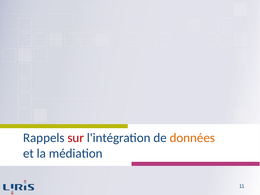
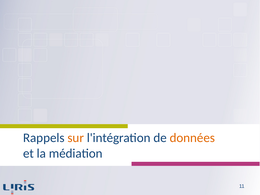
sur colour: red -> orange
